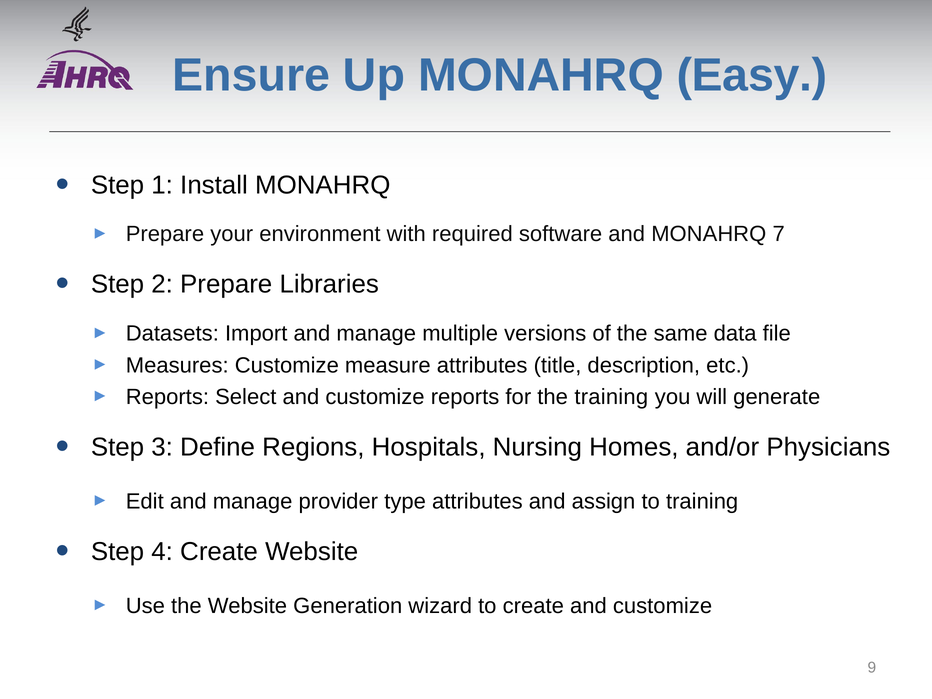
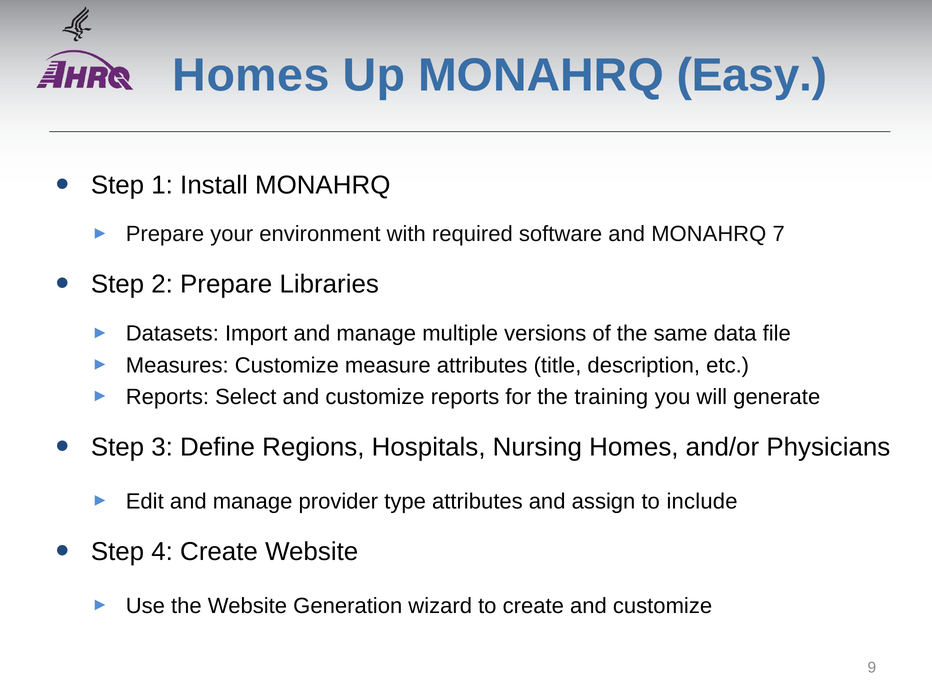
Ensure at (251, 75): Ensure -> Homes
to training: training -> include
